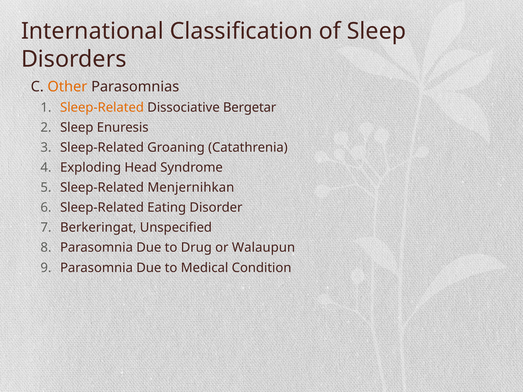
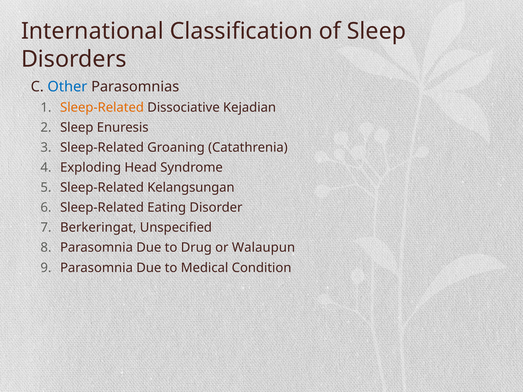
Other colour: orange -> blue
Bergetar: Bergetar -> Kejadian
Menjernihkan: Menjernihkan -> Kelangsungan
